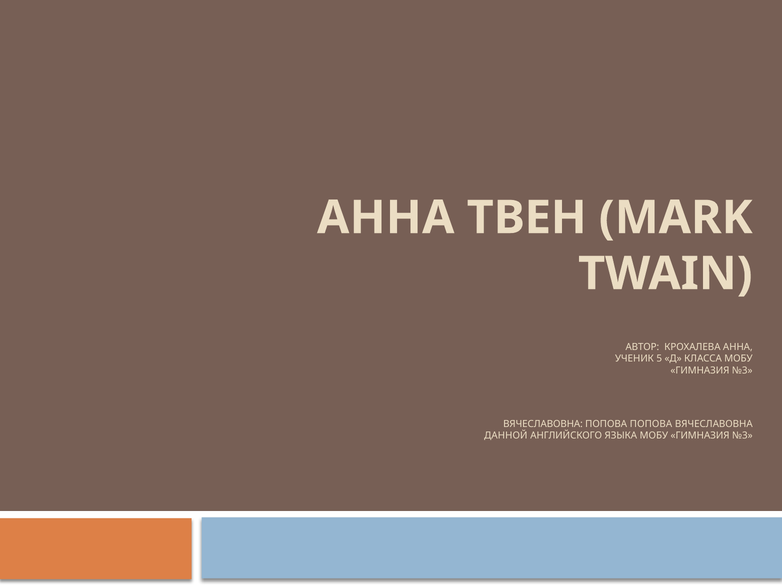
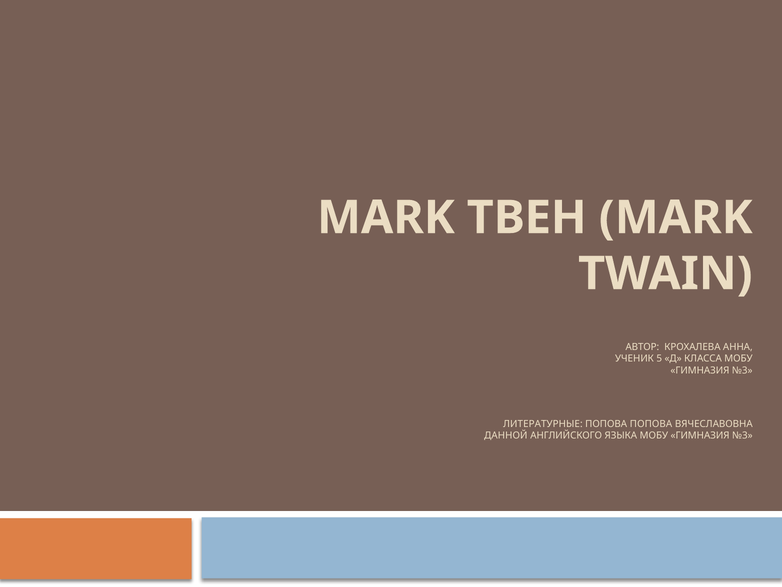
АННА at (386, 218): АННА -> MARK
ВЯЧЕСЛАВОВНА at (543, 424): ВЯЧЕСЛАВОВНА -> ЛИТЕРАТУРНЫЕ
